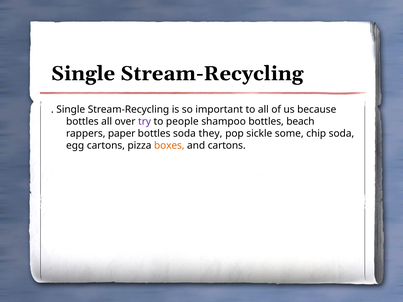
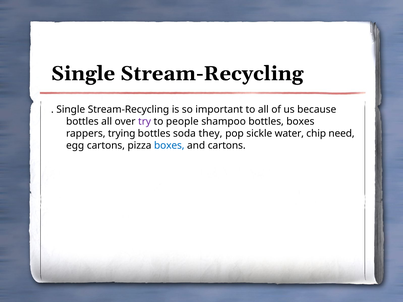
bottles beach: beach -> boxes
paper: paper -> trying
some: some -> water
chip soda: soda -> need
boxes at (169, 146) colour: orange -> blue
